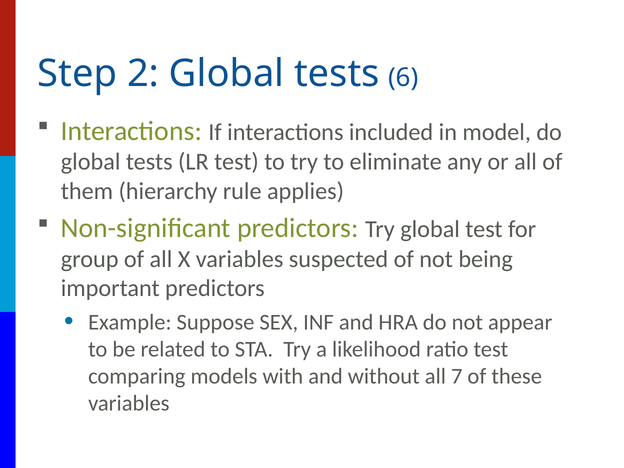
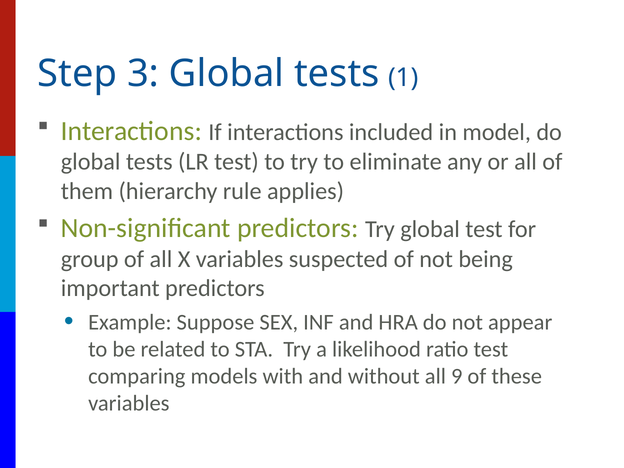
2: 2 -> 3
6: 6 -> 1
7: 7 -> 9
